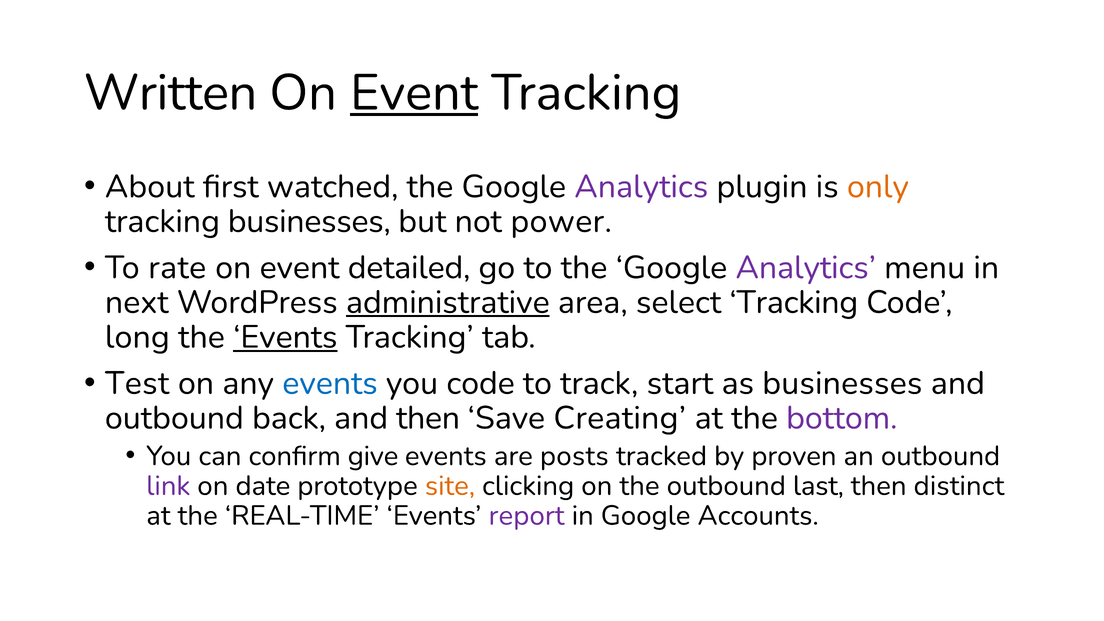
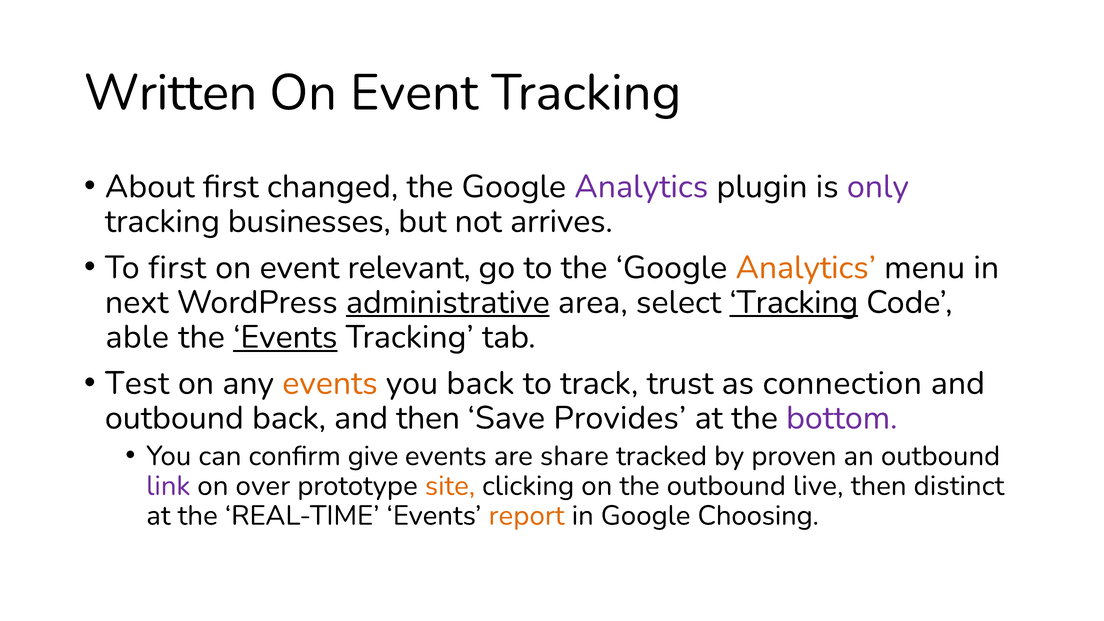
Event at (414, 93) underline: present -> none
watched: watched -> changed
only colour: orange -> purple
power: power -> arrives
To rate: rate -> first
detailed: detailed -> relevant
Analytics at (806, 268) colour: purple -> orange
Tracking at (794, 302) underline: none -> present
long: long -> able
events at (330, 383) colour: blue -> orange
you code: code -> back
start: start -> trust
as businesses: businesses -> connection
Creating: Creating -> Provides
posts: posts -> share
date: date -> over
last: last -> live
report colour: purple -> orange
Accounts: Accounts -> Choosing
